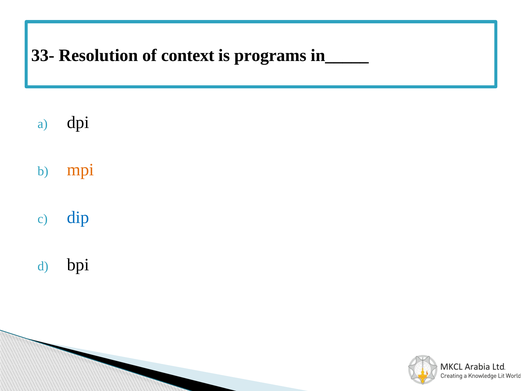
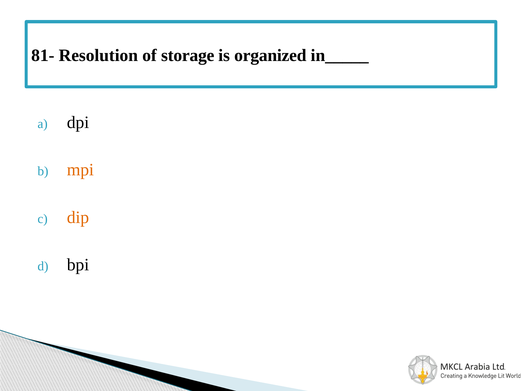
33-: 33- -> 81-
context: context -> storage
programs: programs -> organized
dip colour: blue -> orange
